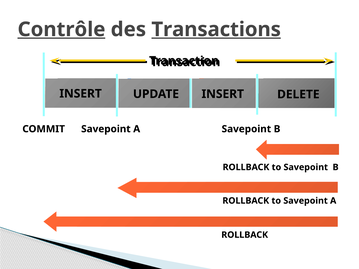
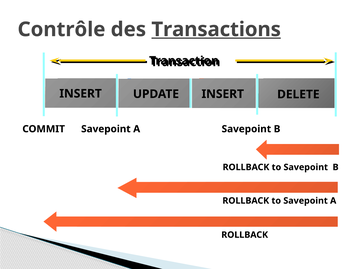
Contrôle underline: present -> none
